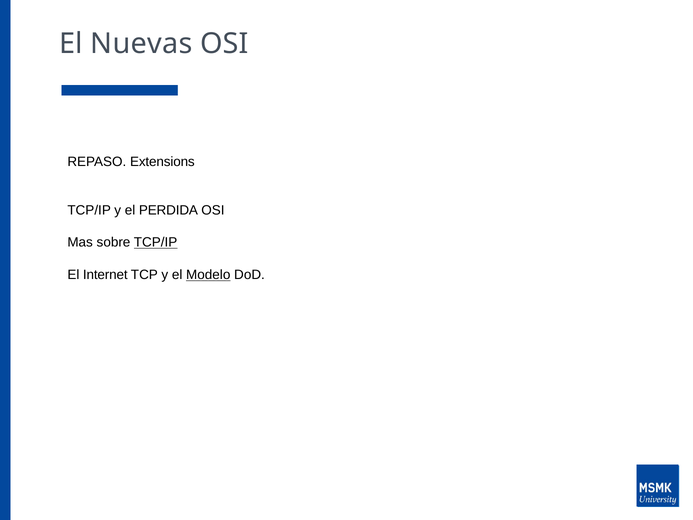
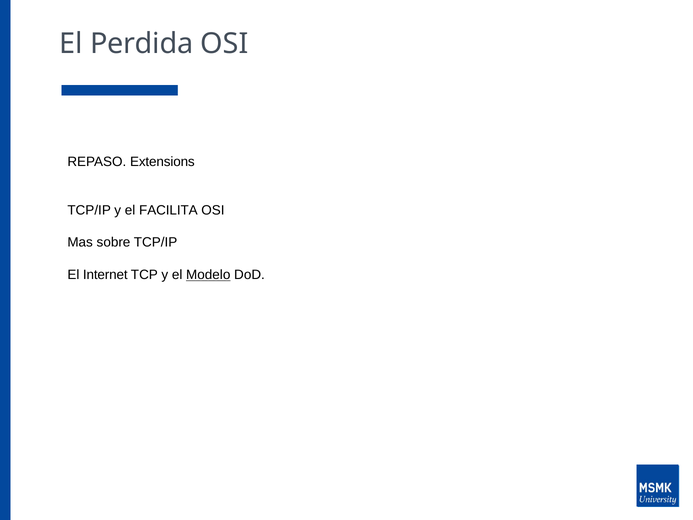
Nuevas: Nuevas -> Perdida
PERDIDA: PERDIDA -> FACILITA
TCP/IP at (156, 242) underline: present -> none
